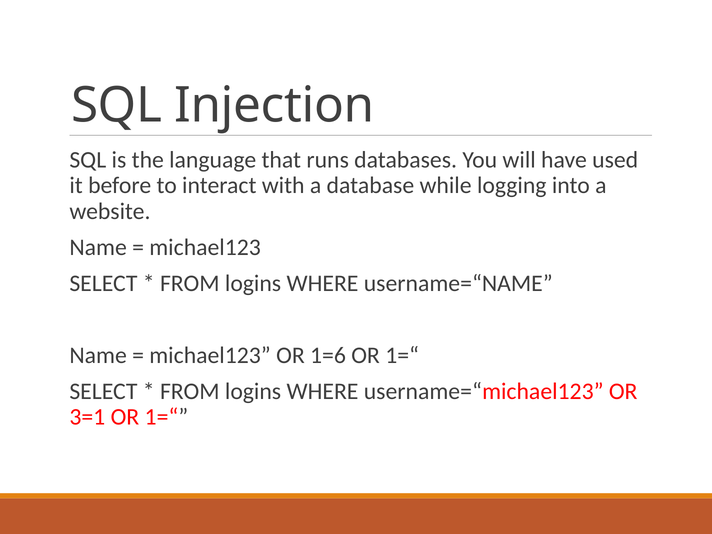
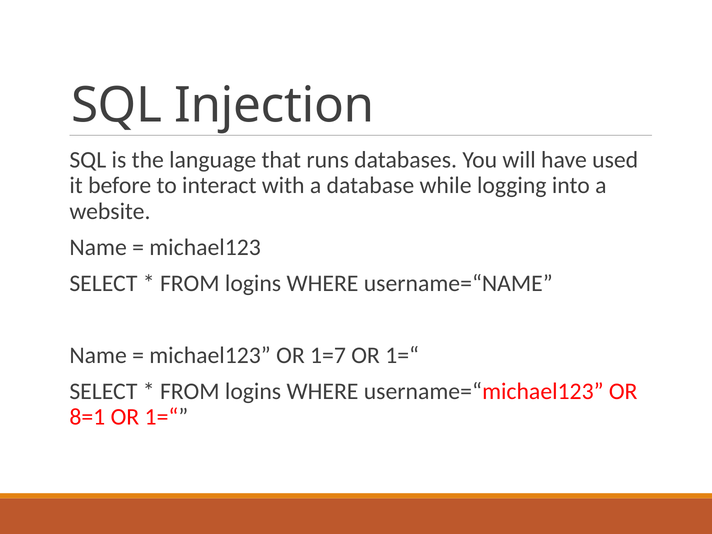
1=6: 1=6 -> 1=7
3=1: 3=1 -> 8=1
